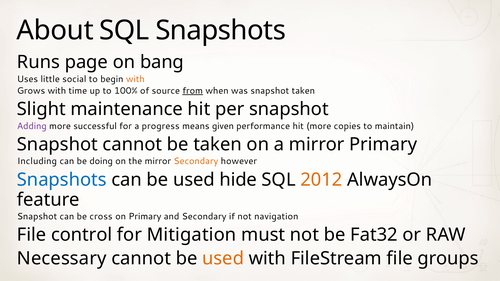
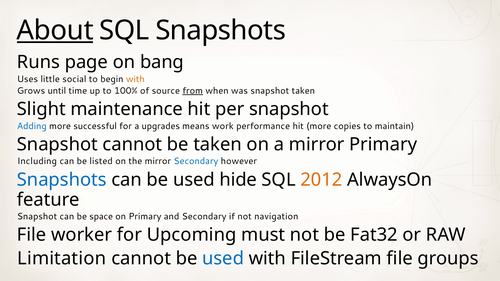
About underline: none -> present
Grows with: with -> until
Adding colour: purple -> blue
progress: progress -> upgrades
given: given -> work
doing: doing -> listed
Secondary at (196, 161) colour: orange -> blue
cross: cross -> space
control: control -> worker
Mitigation: Mitigation -> Upcoming
Necessary: Necessary -> Limitation
used at (223, 259) colour: orange -> blue
